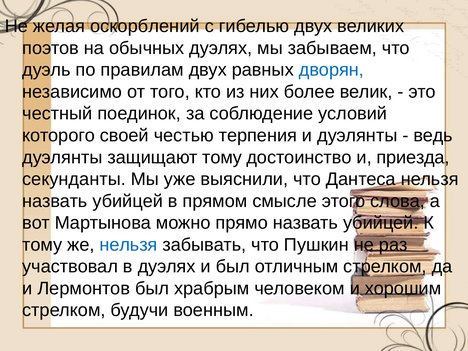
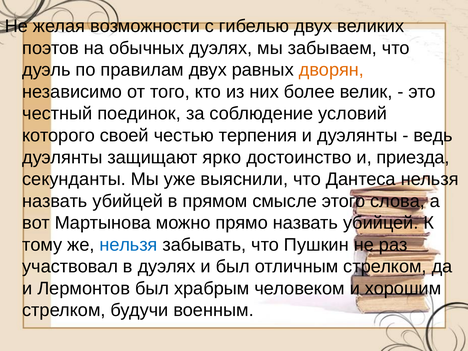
оскорблений: оскорблений -> возможности
дворян colour: blue -> orange
защищают тому: тому -> ярко
